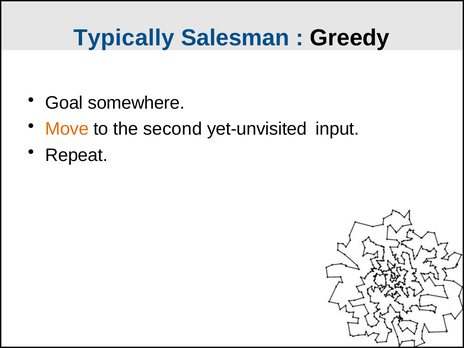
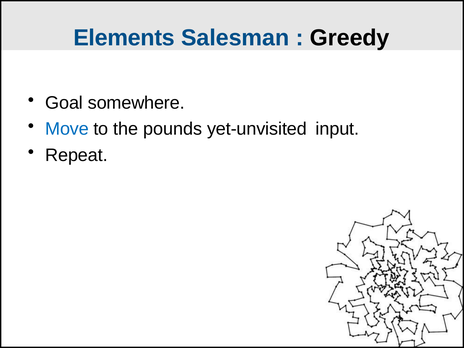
Typically: Typically -> Elements
Move colour: orange -> blue
second: second -> pounds
